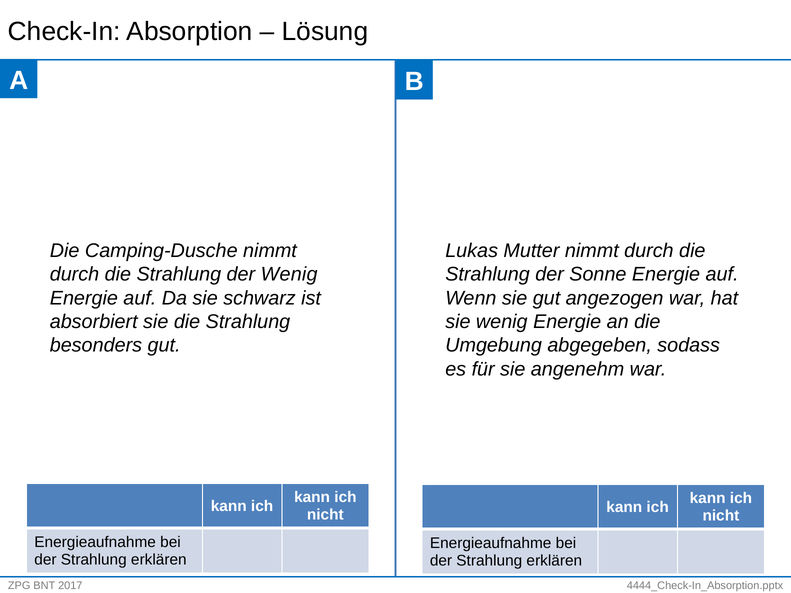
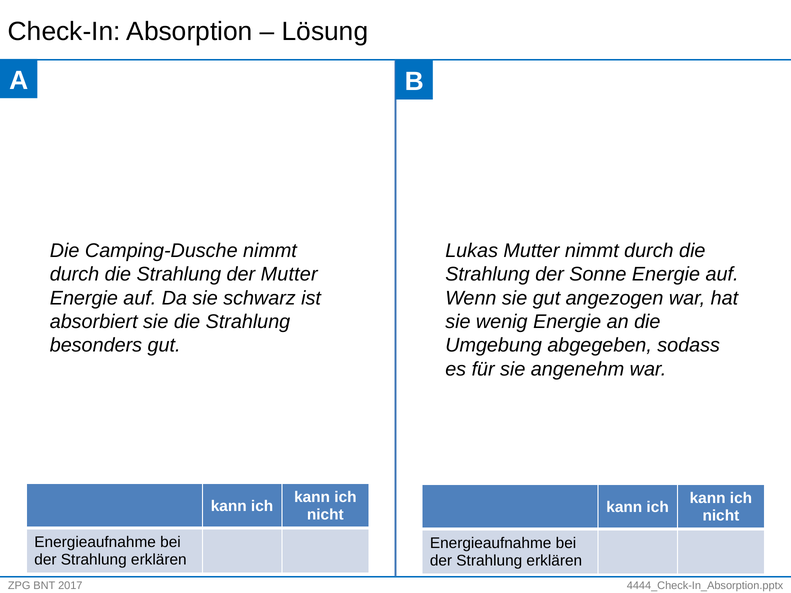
der Wenig: Wenig -> Mutter
